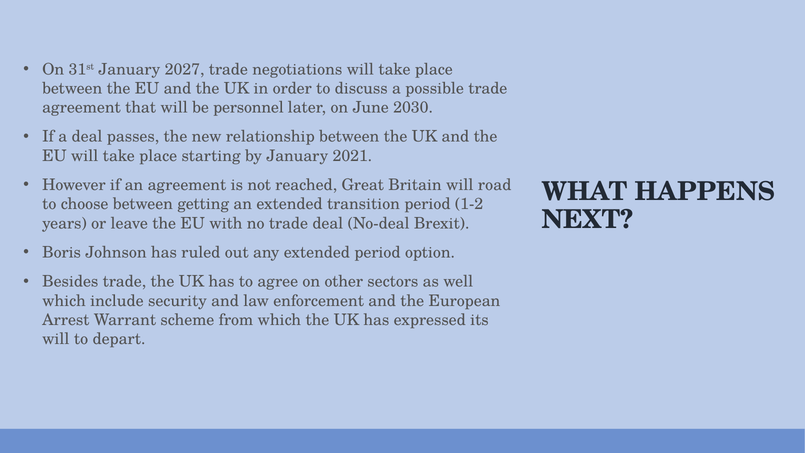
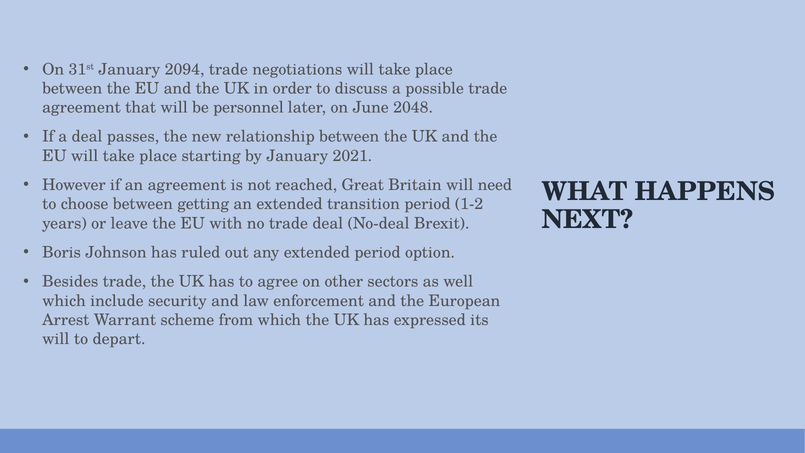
2027: 2027 -> 2094
2030: 2030 -> 2048
road: road -> need
